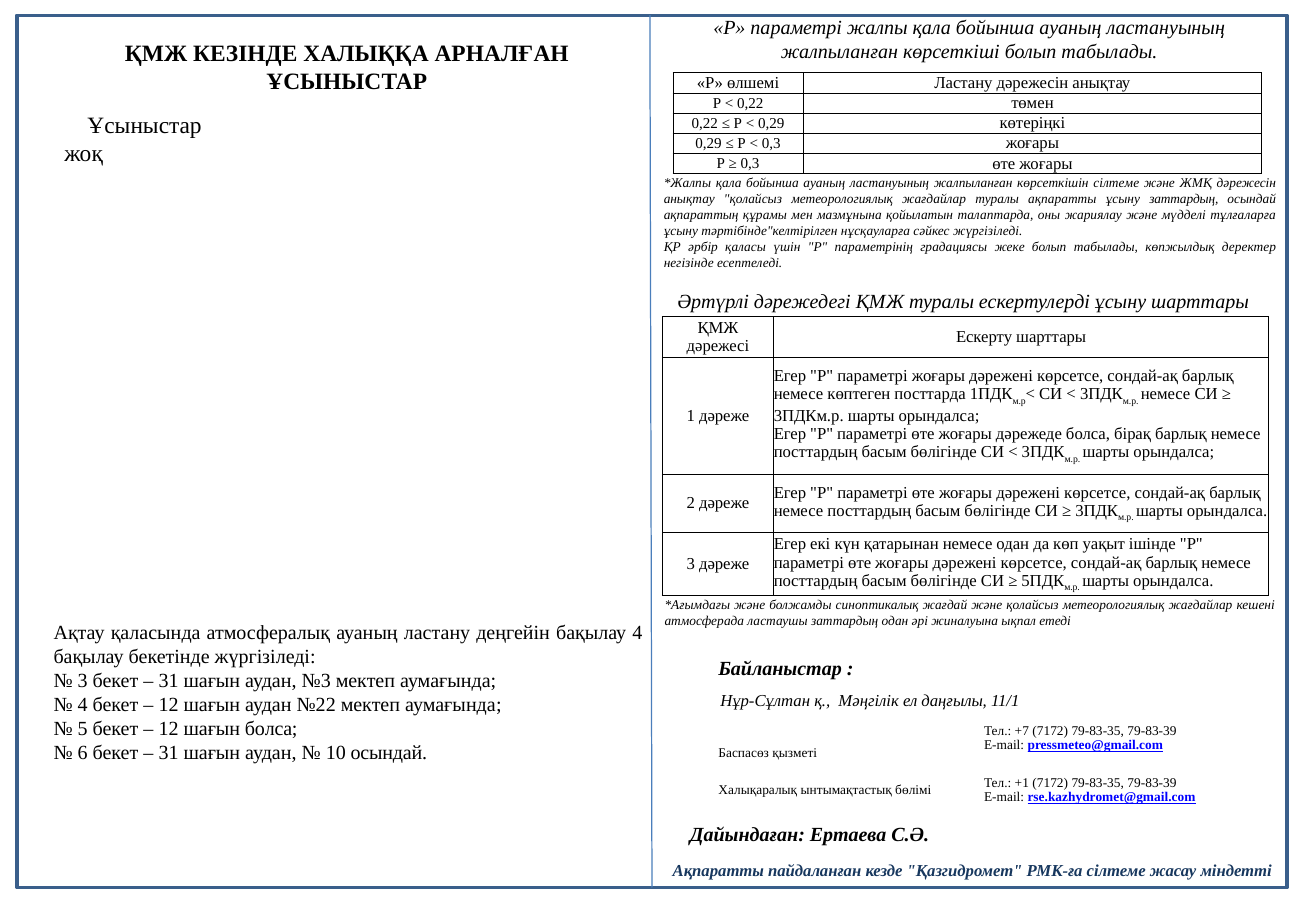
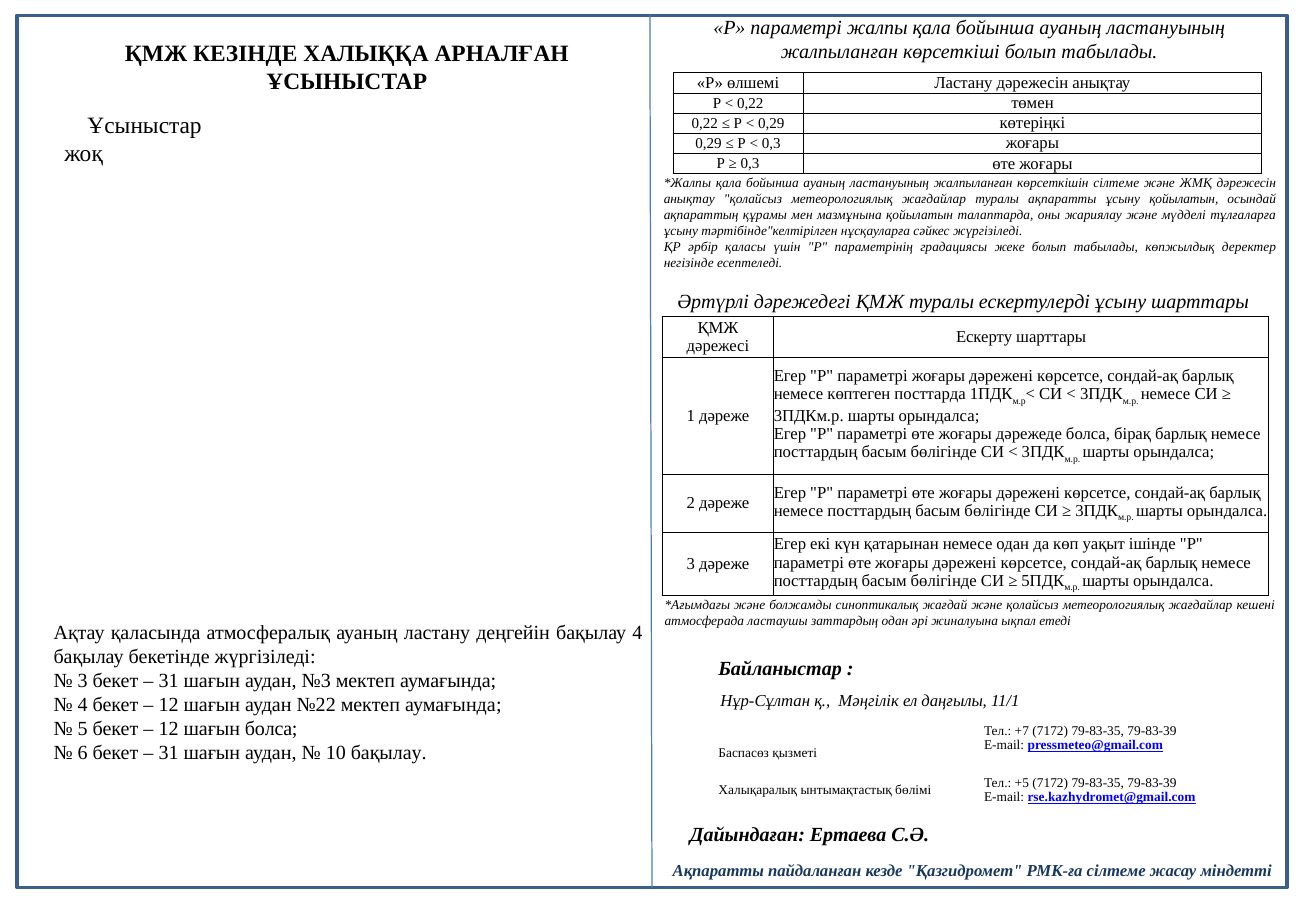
ұсыну заттардың: заттардың -> қойылатын
10 осындай: осындай -> бақылау
+1: +1 -> +5
